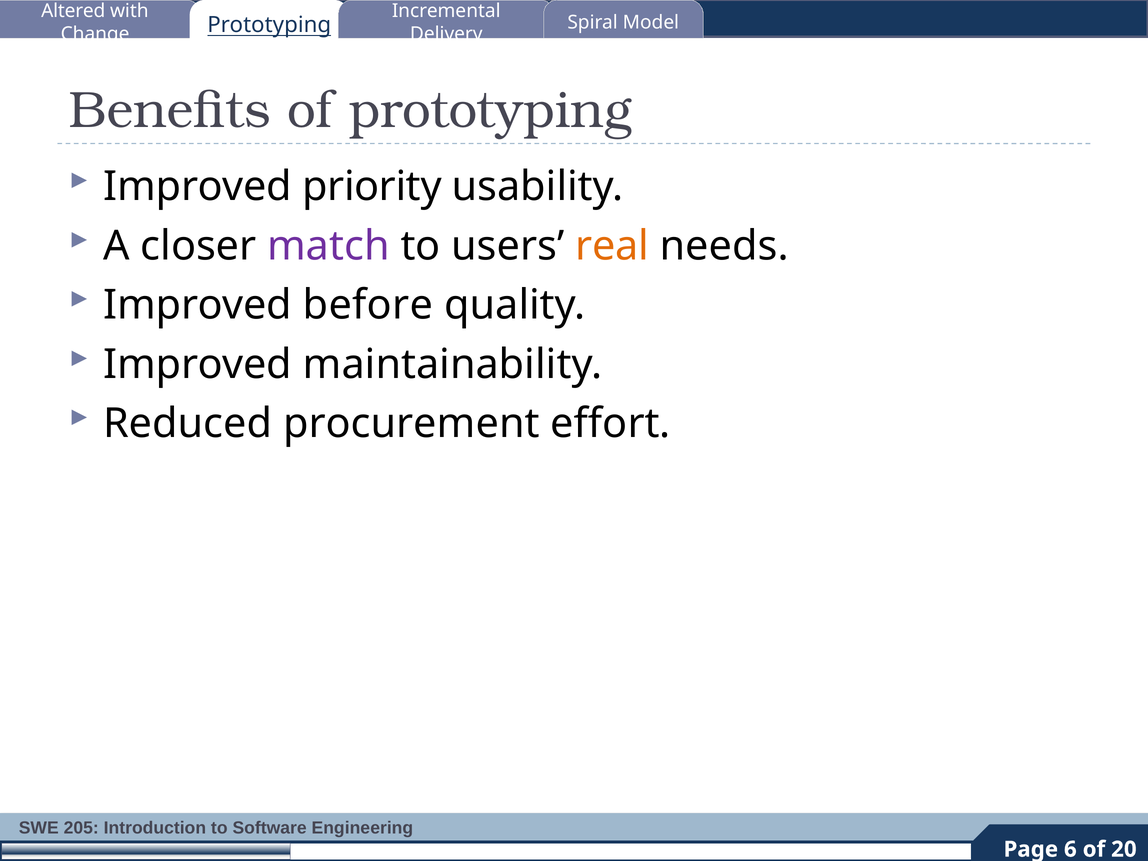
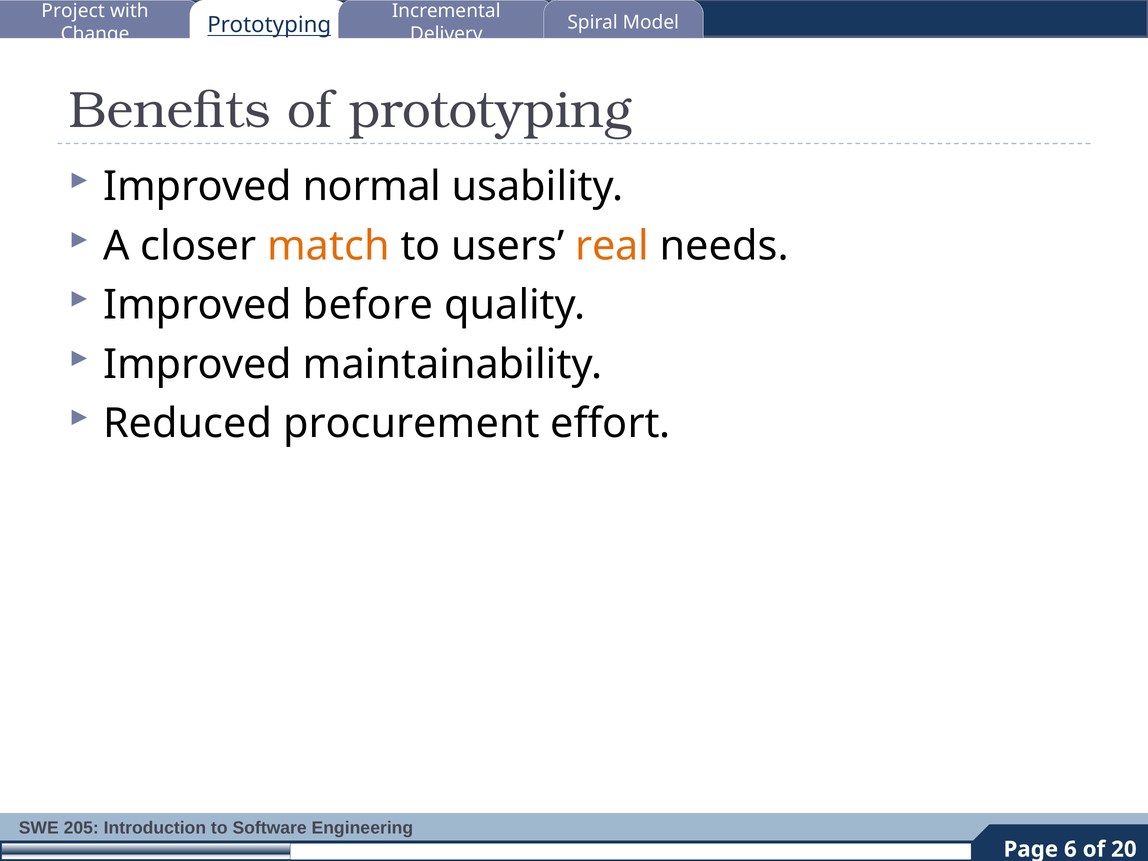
Altered: Altered -> Project
priority: priority -> normal
match colour: purple -> orange
